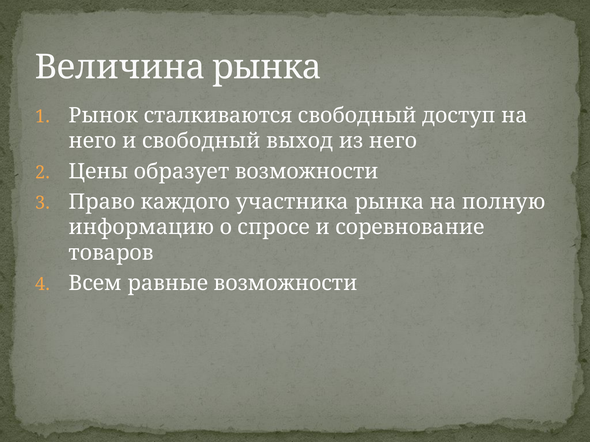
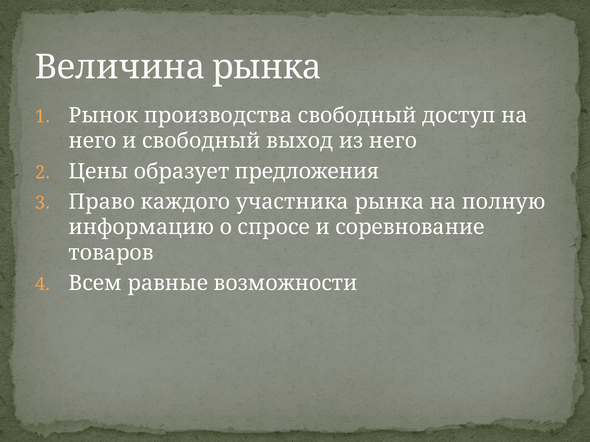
сталкиваются: сталкиваются -> производства
образует возможности: возможности -> предложения
